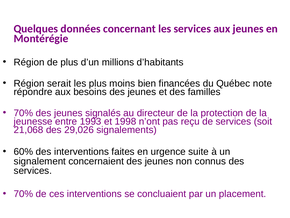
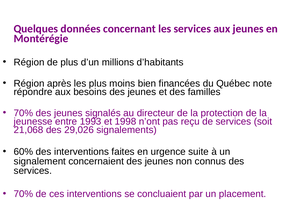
serait: serait -> après
